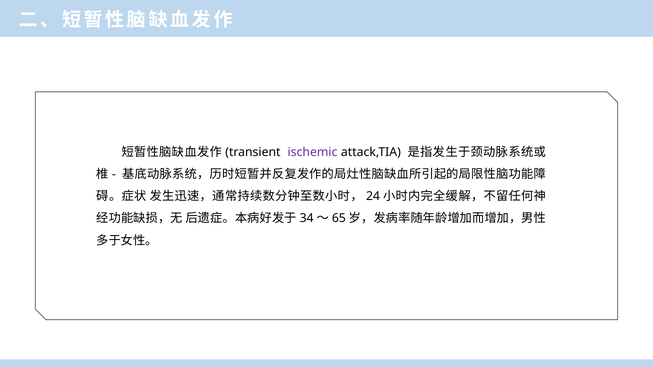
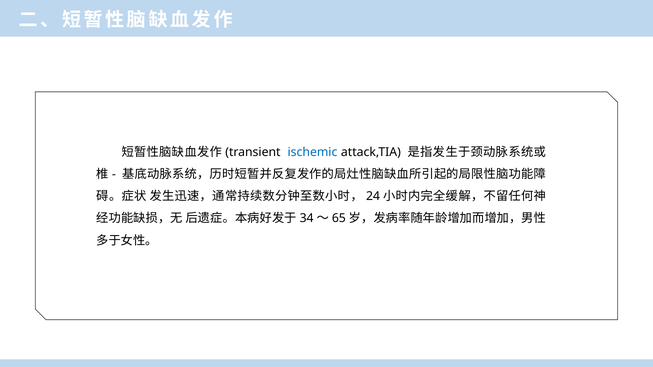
ischemic colour: purple -> blue
